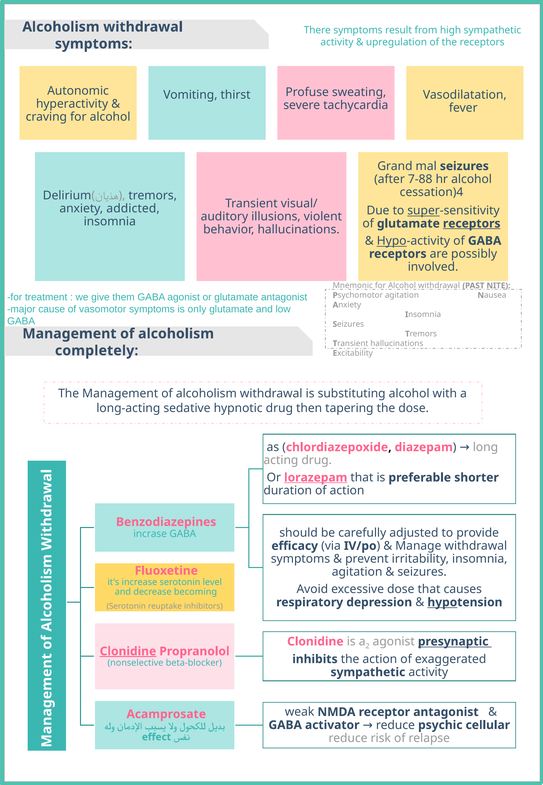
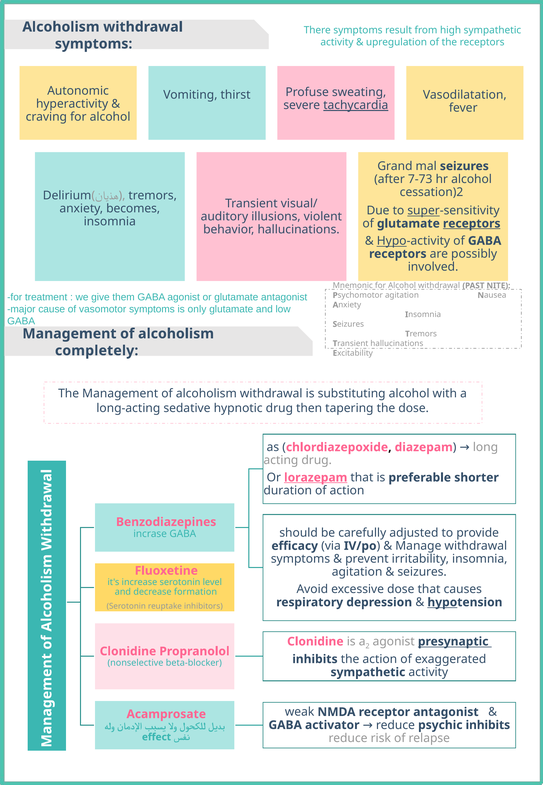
tachycardia underline: none -> present
7-88: 7-88 -> 7-73
cessation)4: cessation)4 -> cessation)2
addicted: addicted -> becomes
becoming: becoming -> formation
Clonidine at (128, 651) underline: present -> none
psychic cellular: cellular -> inhibits
